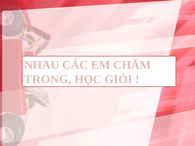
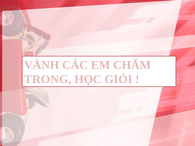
NHAU: NHAU -> VÀNH
